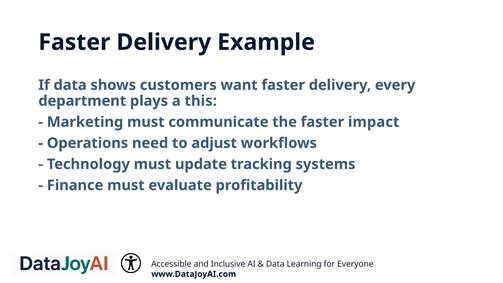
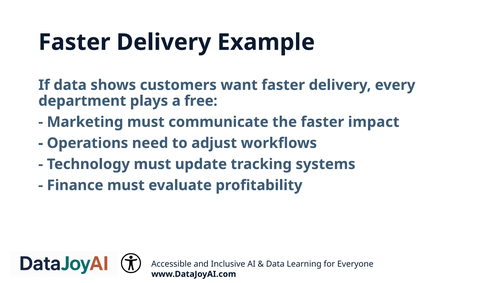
this: this -> free
